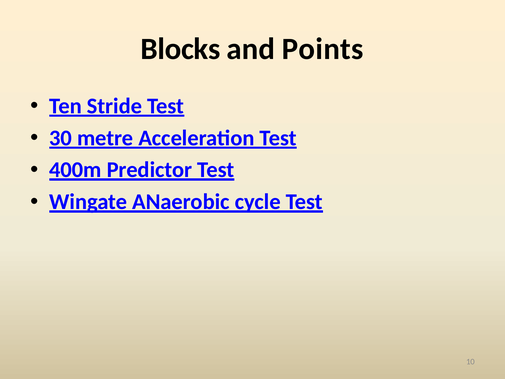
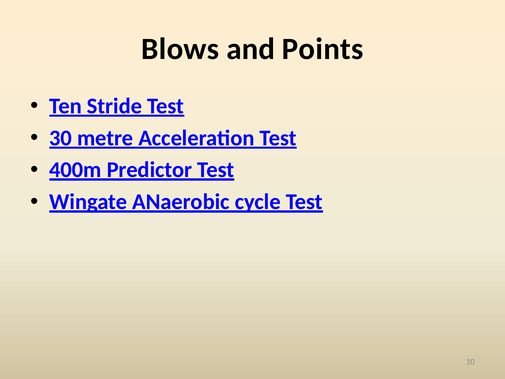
Blocks: Blocks -> Blows
